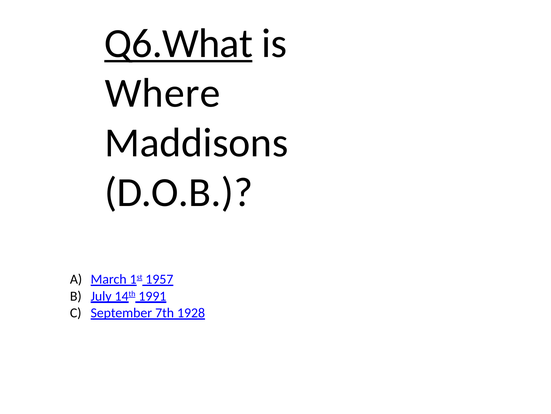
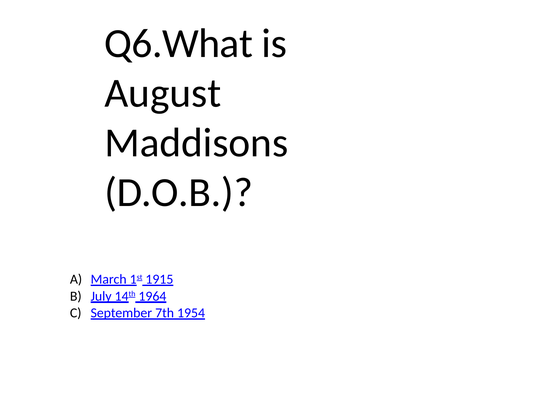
Q6.What underline: present -> none
Where: Where -> August
1957: 1957 -> 1915
1991: 1991 -> 1964
1928: 1928 -> 1954
